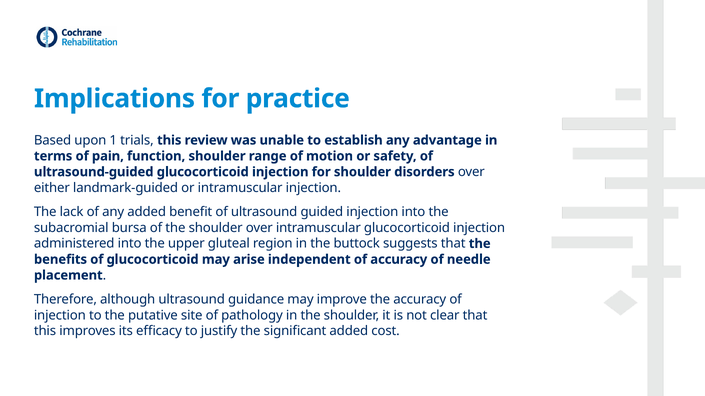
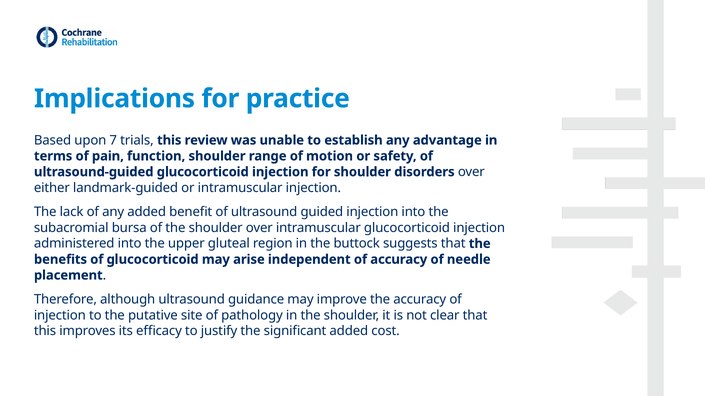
1: 1 -> 7
